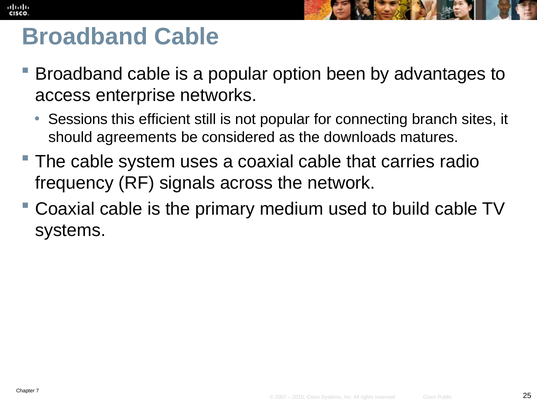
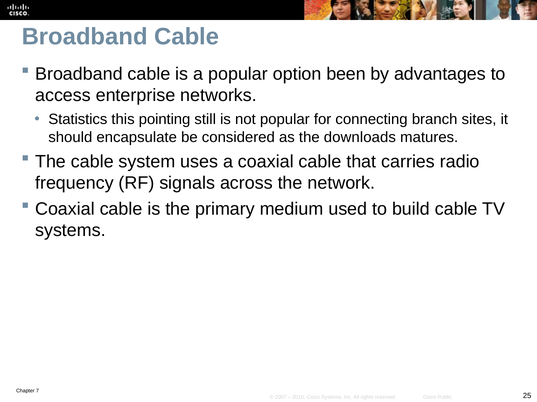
Sessions: Sessions -> Statistics
efficient: efficient -> pointing
agreements: agreements -> encapsulate
